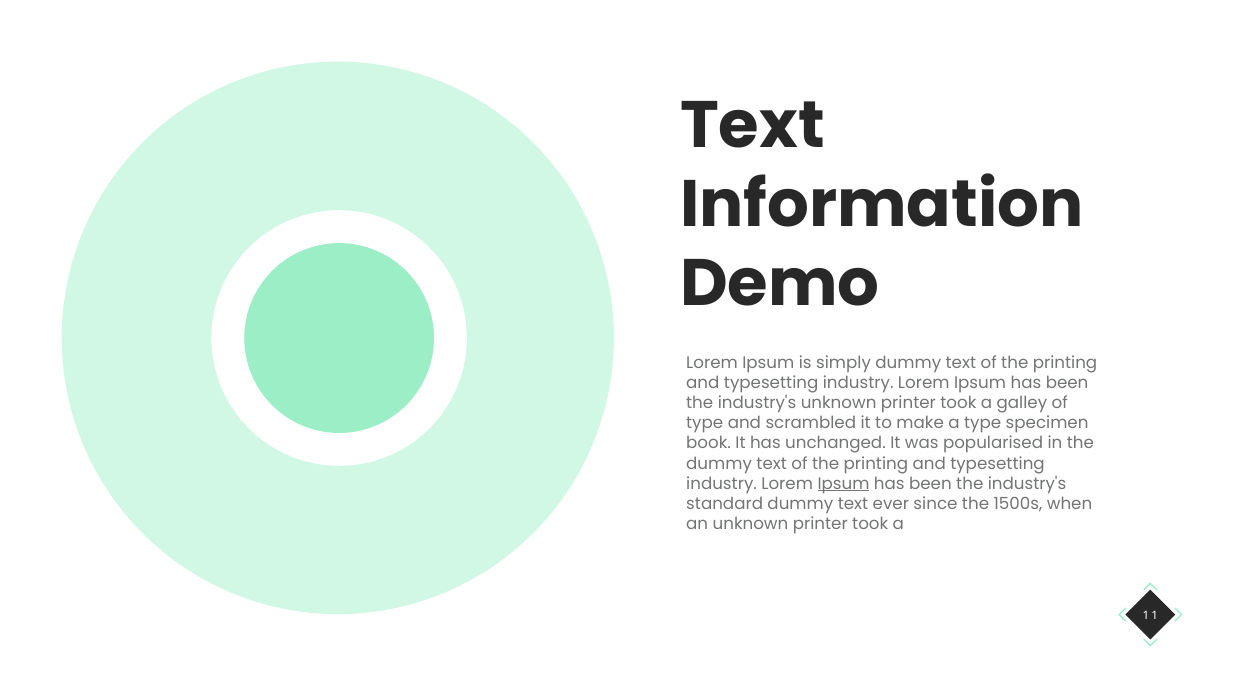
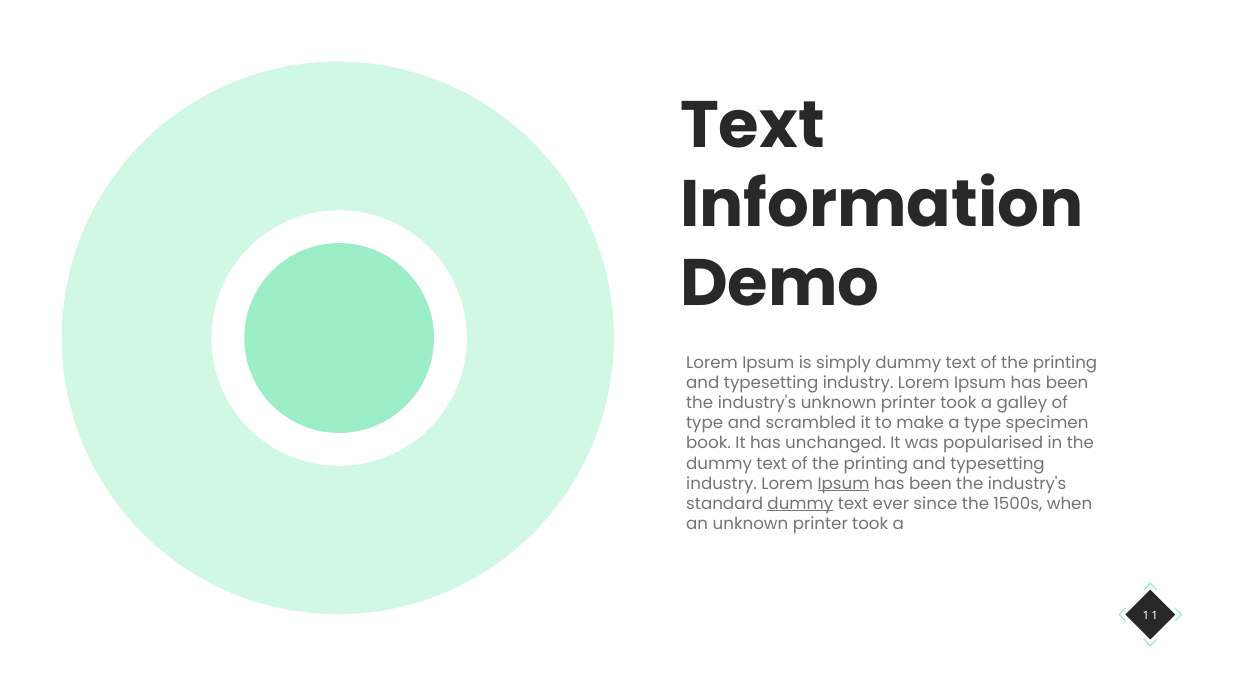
dummy at (800, 503) underline: none -> present
